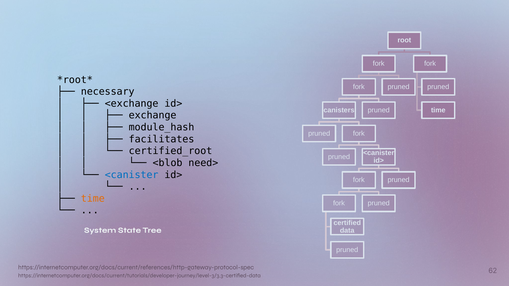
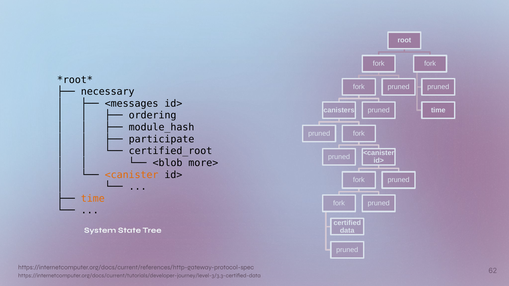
<exchange: <exchange -> <messages
exchange: exchange -> ordering
facilitates: facilitates -> participate
need>: need> -> more>
<canister at (132, 175) colour: blue -> orange
